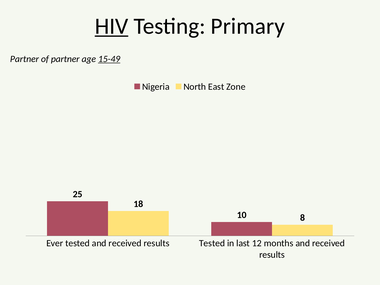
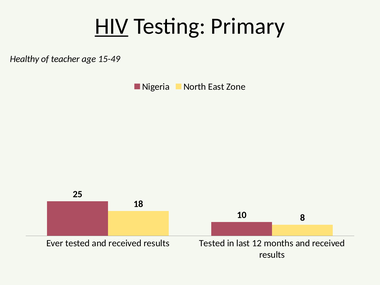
Partner at (24, 59): Partner -> Healthy
of partner: partner -> teacher
15-49 underline: present -> none
